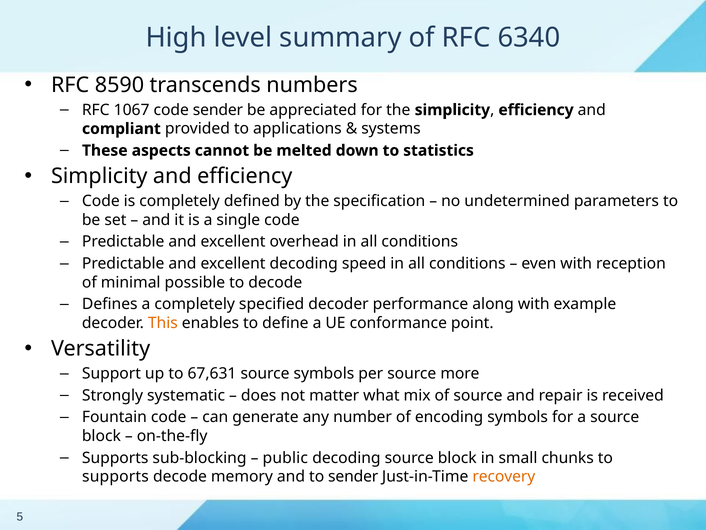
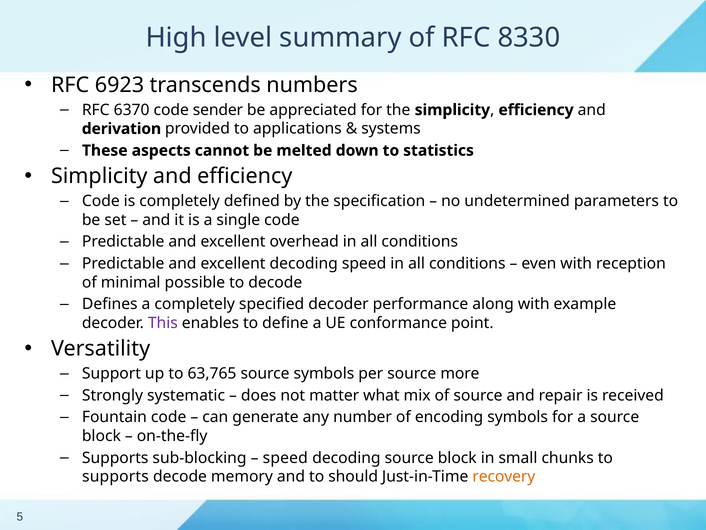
6340: 6340 -> 8330
8590: 8590 -> 6923
1067: 1067 -> 6370
compliant: compliant -> derivation
This colour: orange -> purple
67,631: 67,631 -> 63,765
public at (285, 457): public -> speed
to sender: sender -> should
